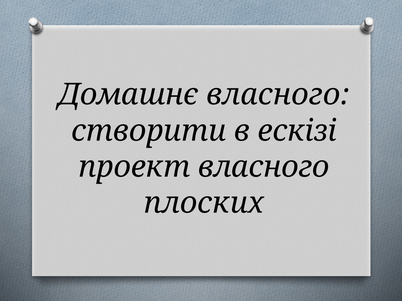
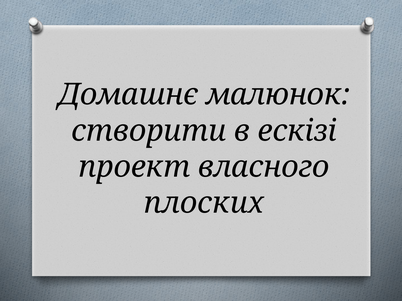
Домашнє власного: власного -> малюнок
